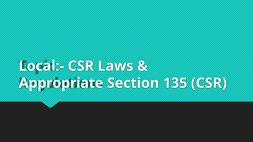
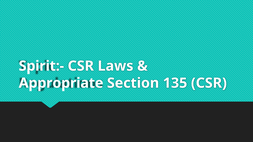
Local:-: Local:- -> Spirit:-
